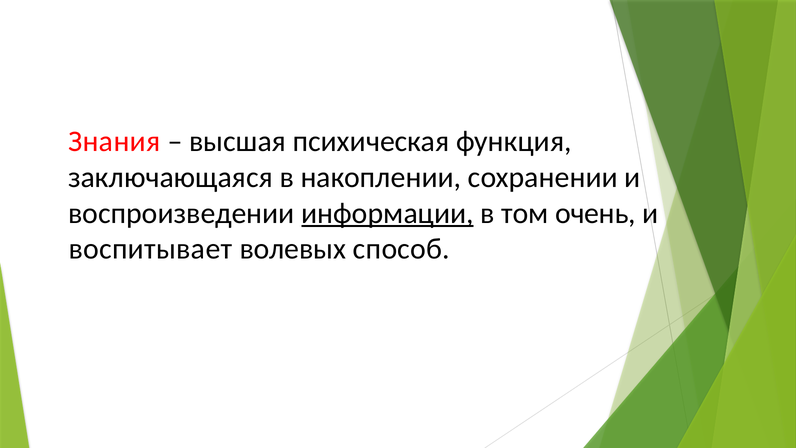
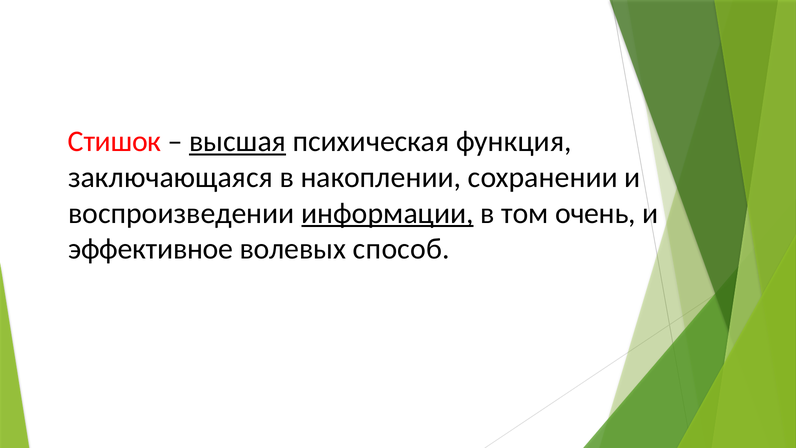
Знания: Знания -> Стишок
высшая underline: none -> present
воспитывает: воспитывает -> эффективное
